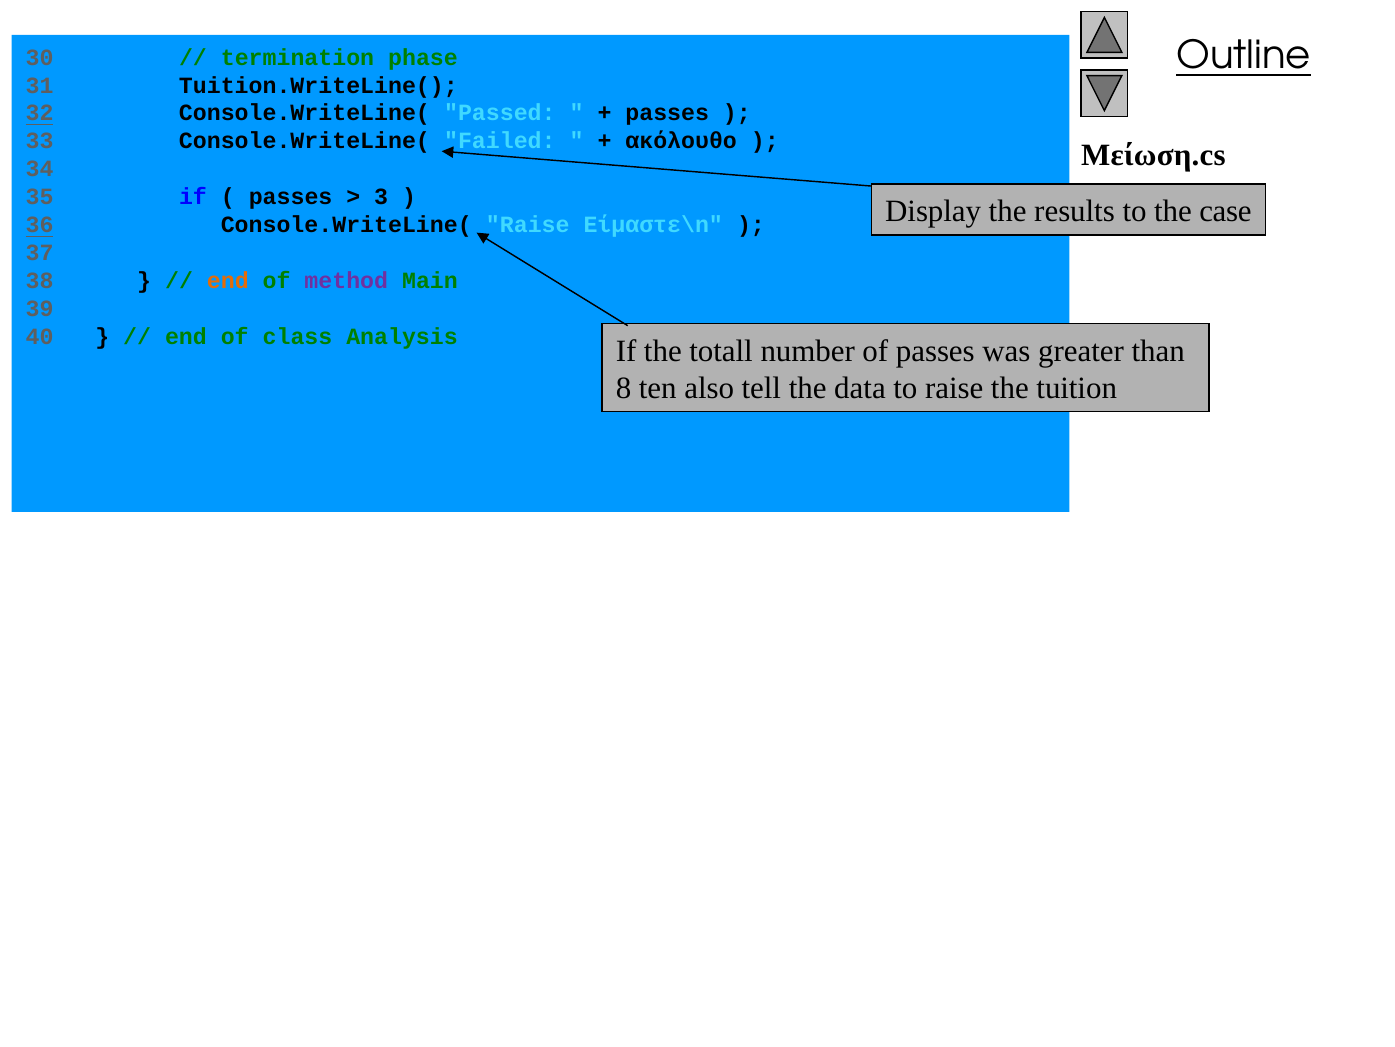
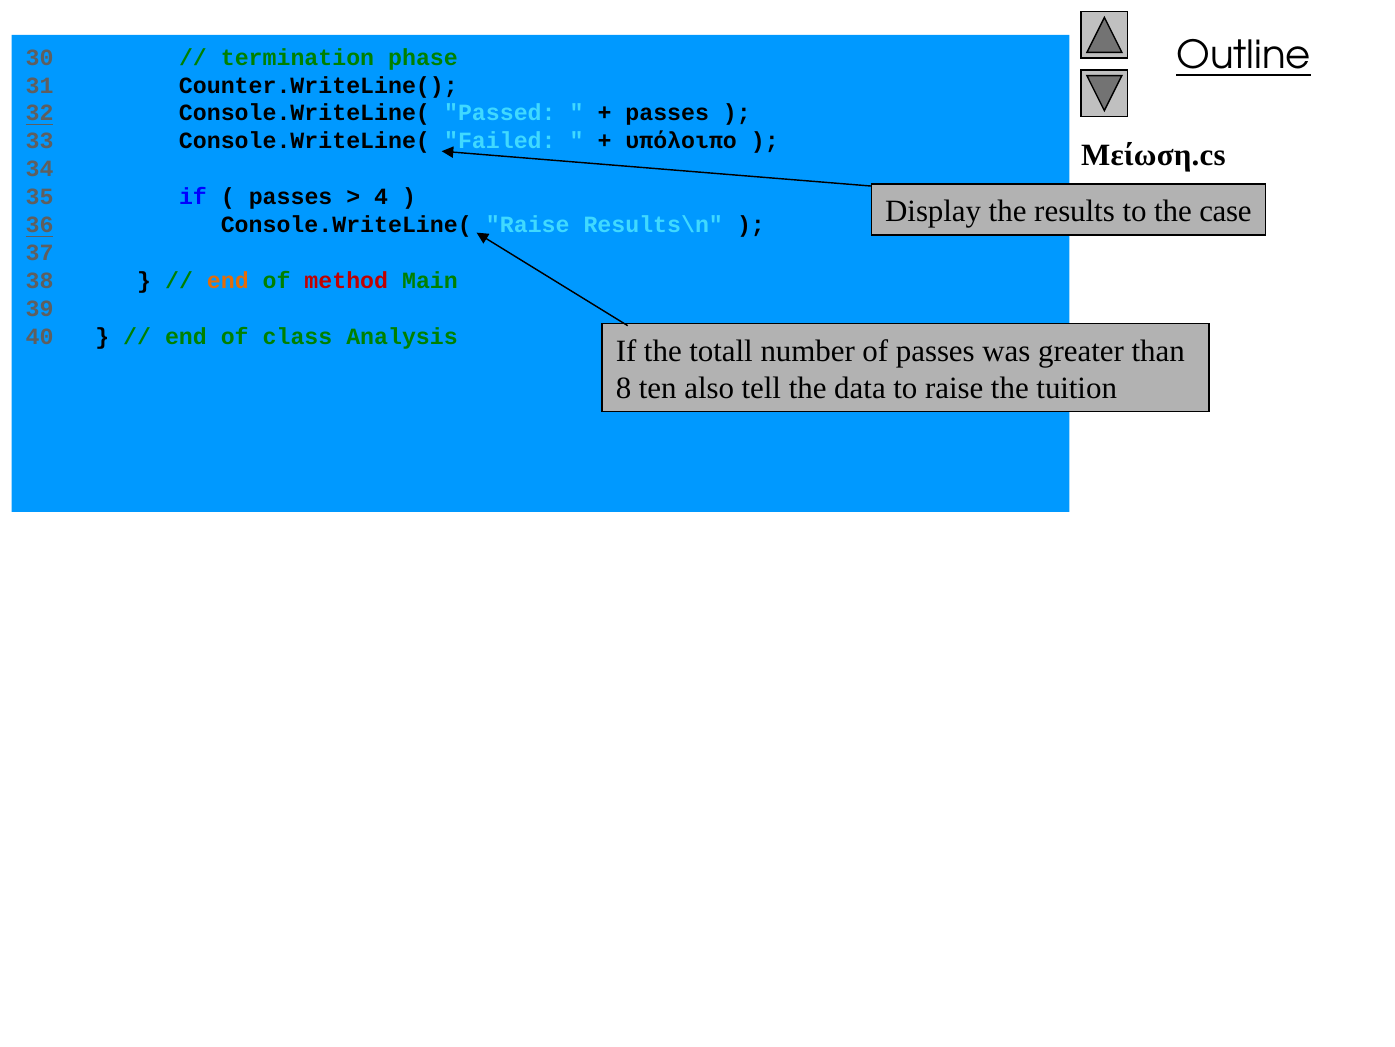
Tuition.WriteLine(: Tuition.WriteLine( -> Counter.WriteLine(
ακόλουθο: ακόλουθο -> υπόλοιπο
3: 3 -> 4
Είμαστε\n: Είμαστε\n -> Results\n
method colour: purple -> red
